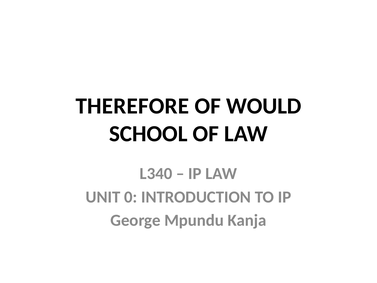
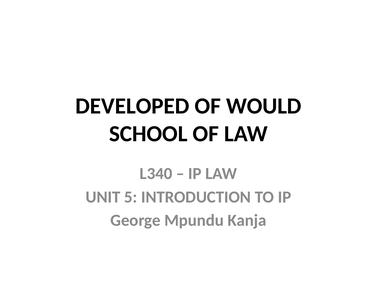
THEREFORE: THEREFORE -> DEVELOPED
0: 0 -> 5
